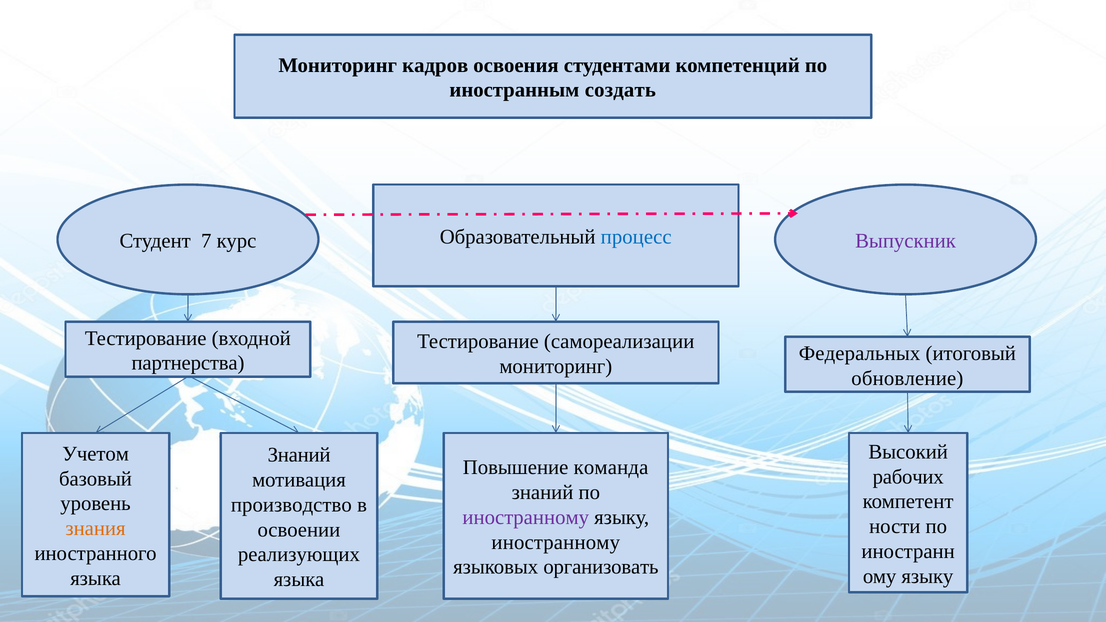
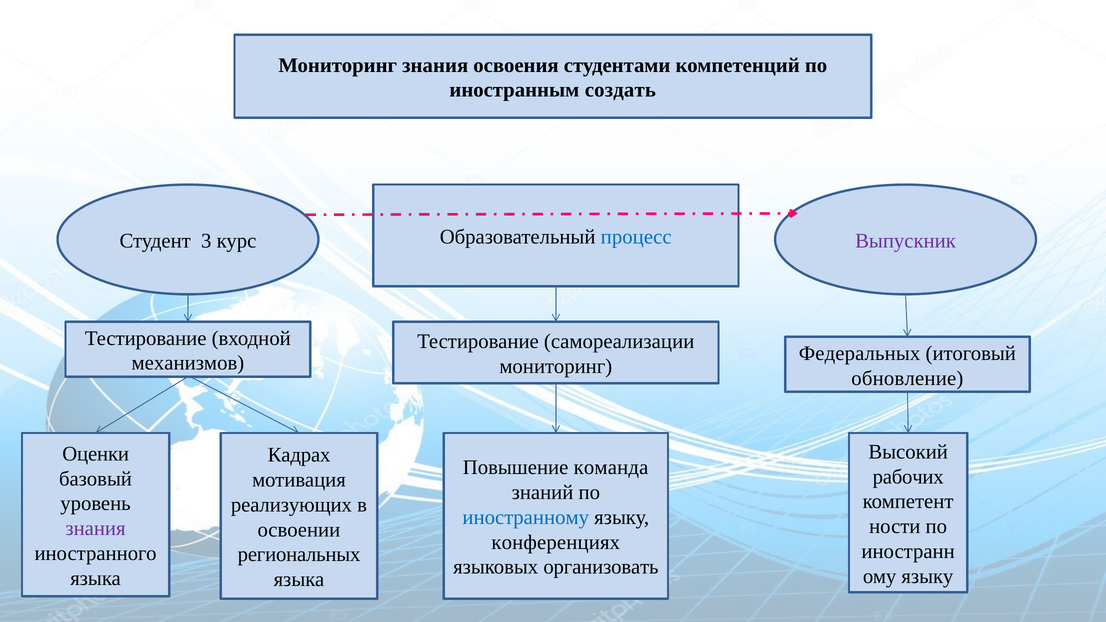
Мониторинг кадров: кадров -> знания
7: 7 -> 3
партнерства: партнерства -> механизмов
Учетом: Учетом -> Оценки
Знаний at (299, 455): Знаний -> Кадрах
производство: производство -> реализующих
иностранному at (526, 517) colour: purple -> blue
знания at (96, 529) colour: orange -> purple
иностранному at (556, 542): иностранному -> конференциях
реализующих: реализующих -> региональных
